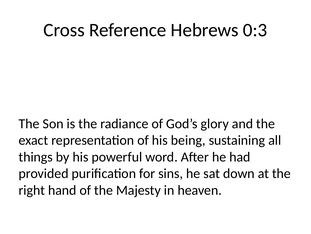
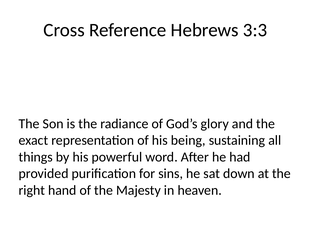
0:3: 0:3 -> 3:3
